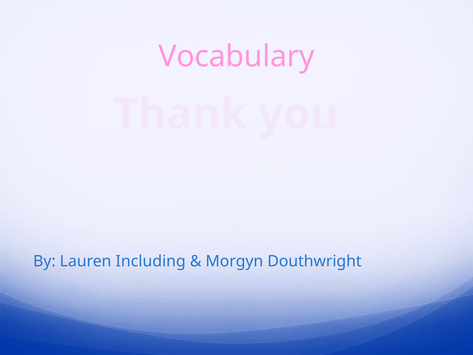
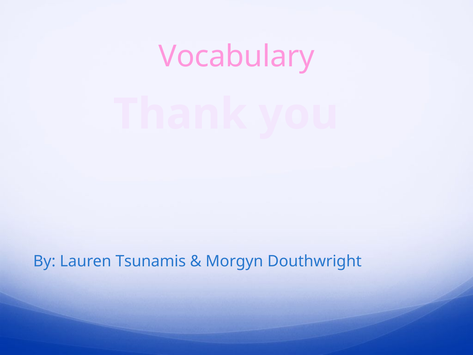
Including: Including -> Tsunamis
